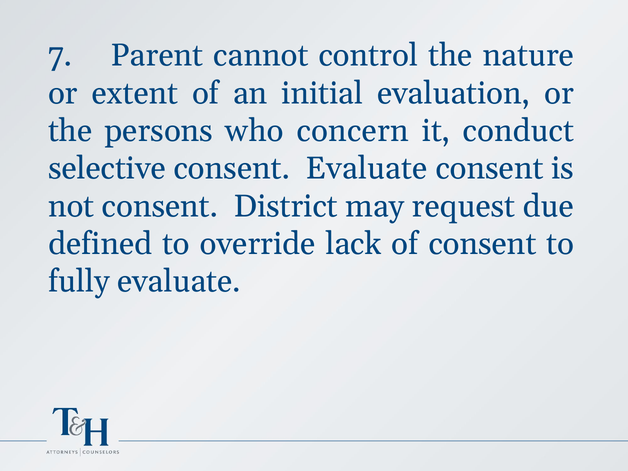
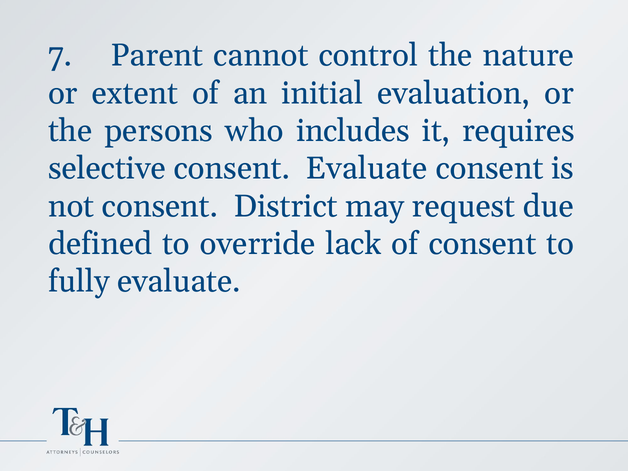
concern: concern -> includes
conduct: conduct -> requires
